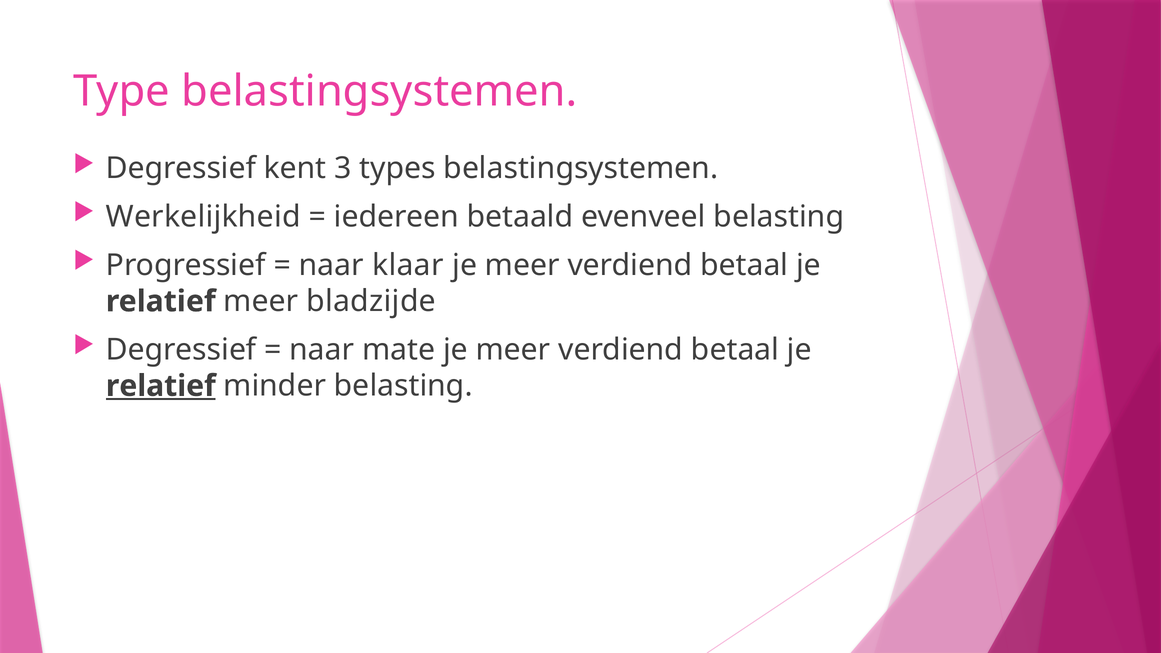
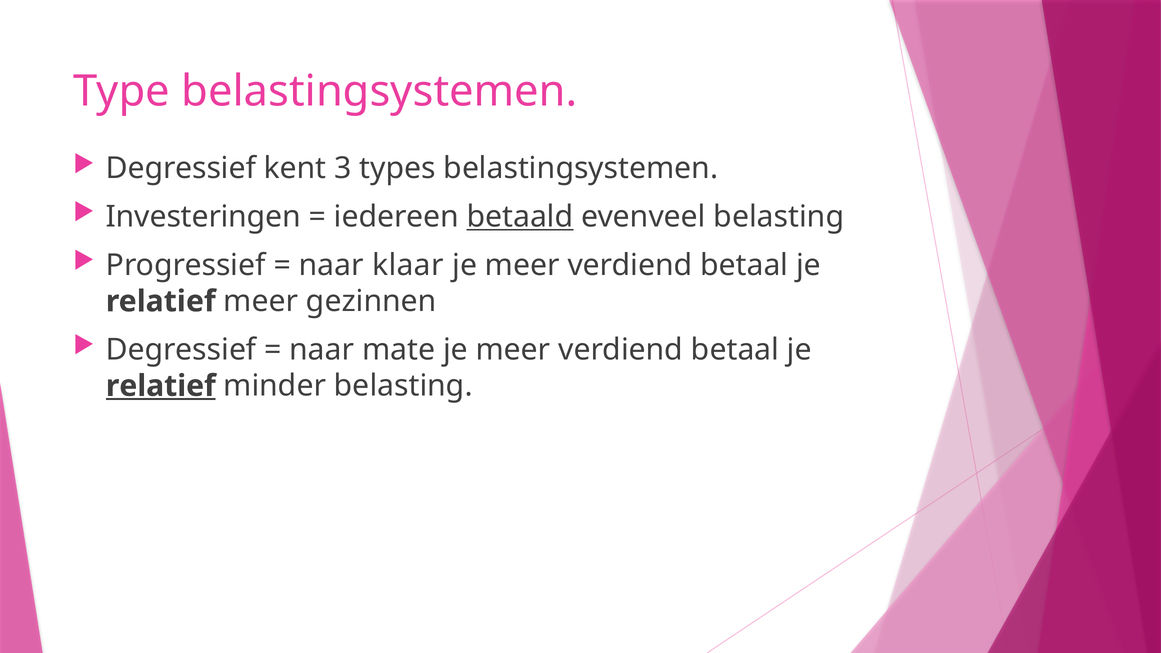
Werkelijkheid: Werkelijkheid -> Investeringen
betaald underline: none -> present
bladzijde: bladzijde -> gezinnen
